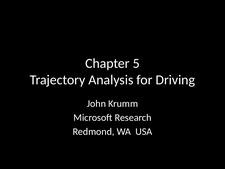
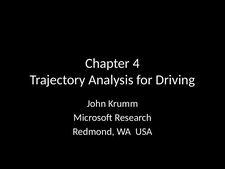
5: 5 -> 4
